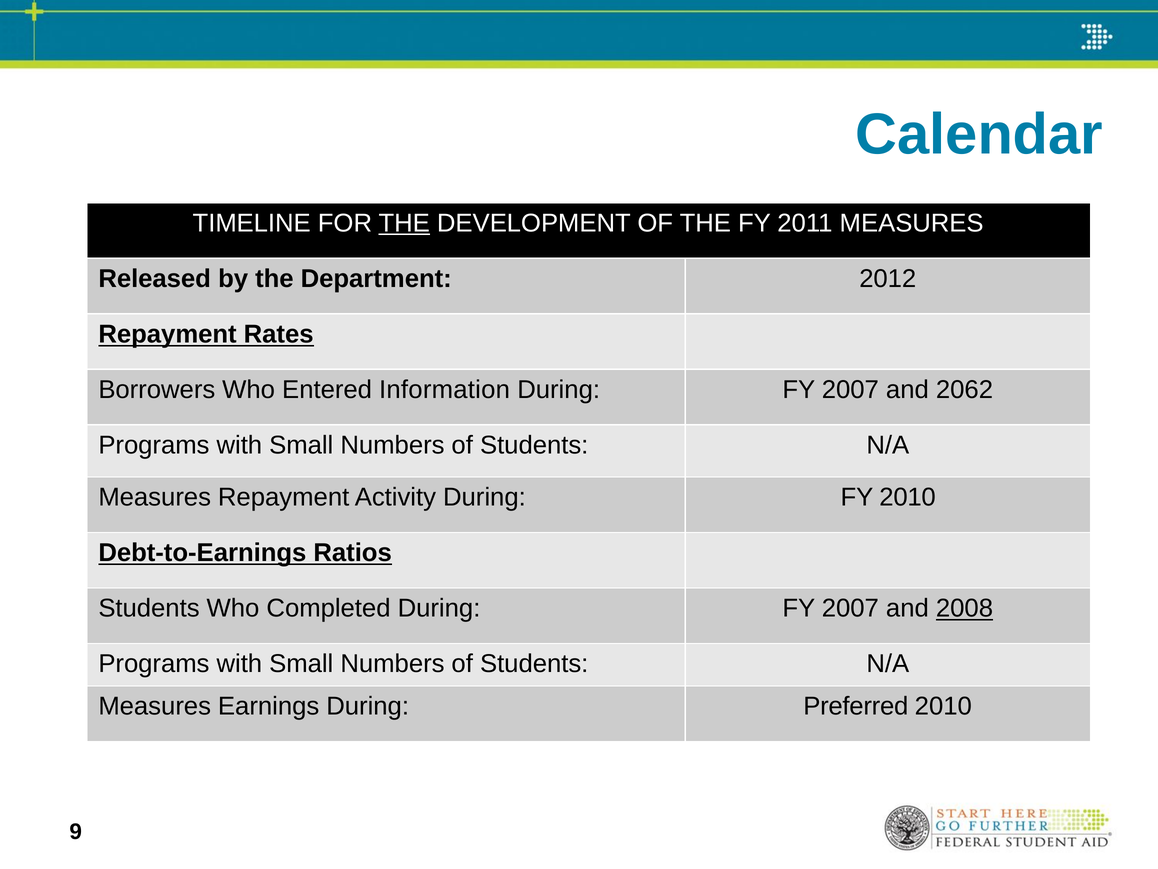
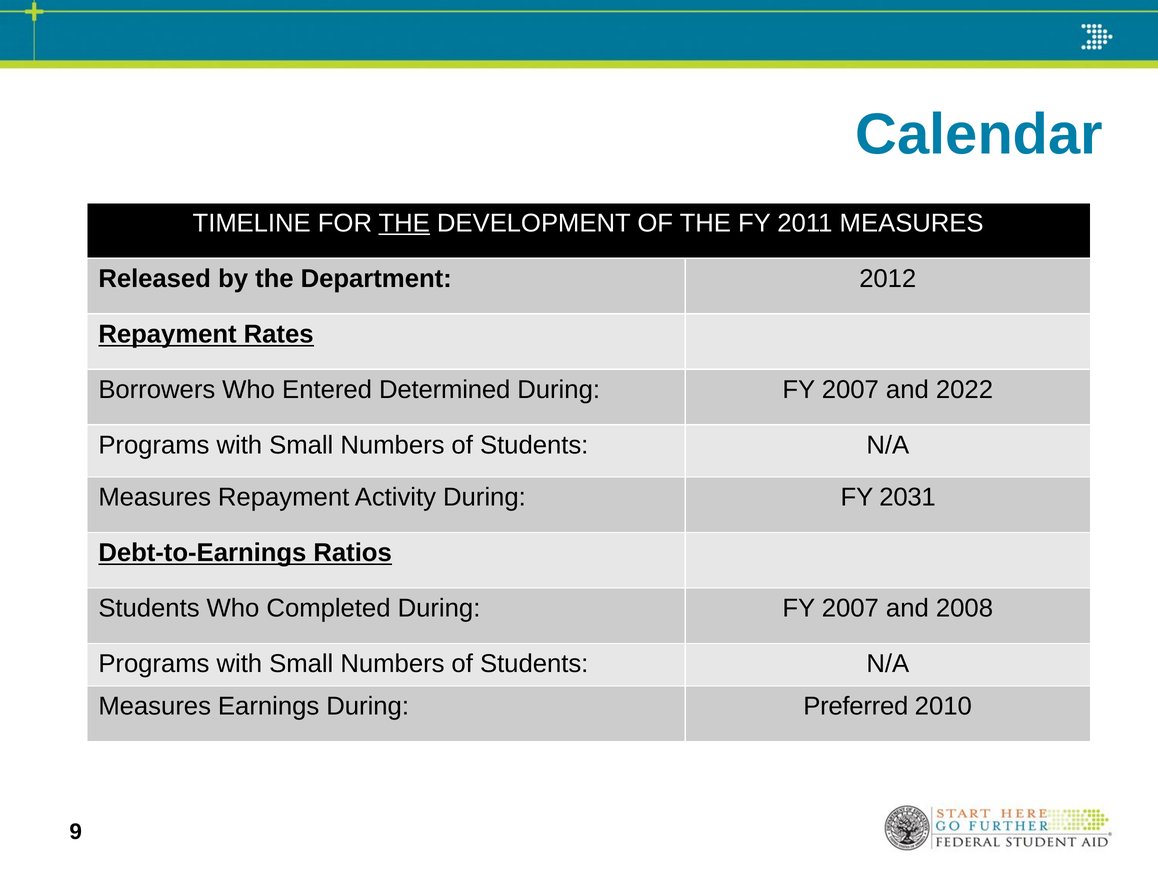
Information: Information -> Determined
2062: 2062 -> 2022
FY 2010: 2010 -> 2031
2008 underline: present -> none
